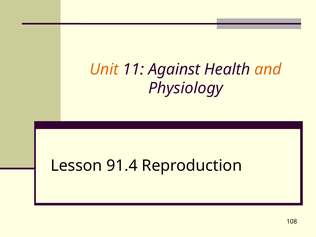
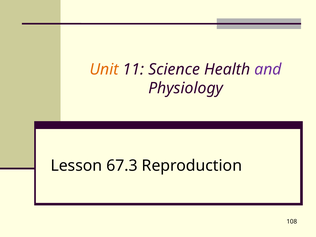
Against: Against -> Science
and colour: orange -> purple
91.4: 91.4 -> 67.3
